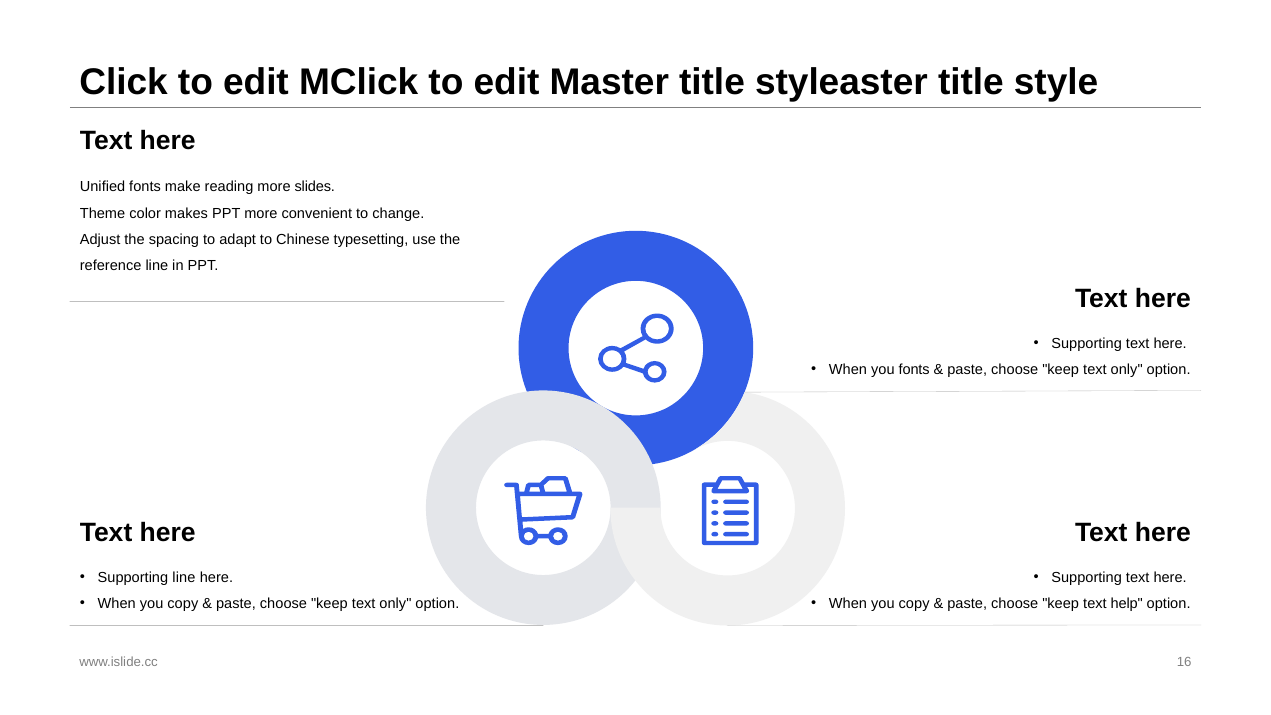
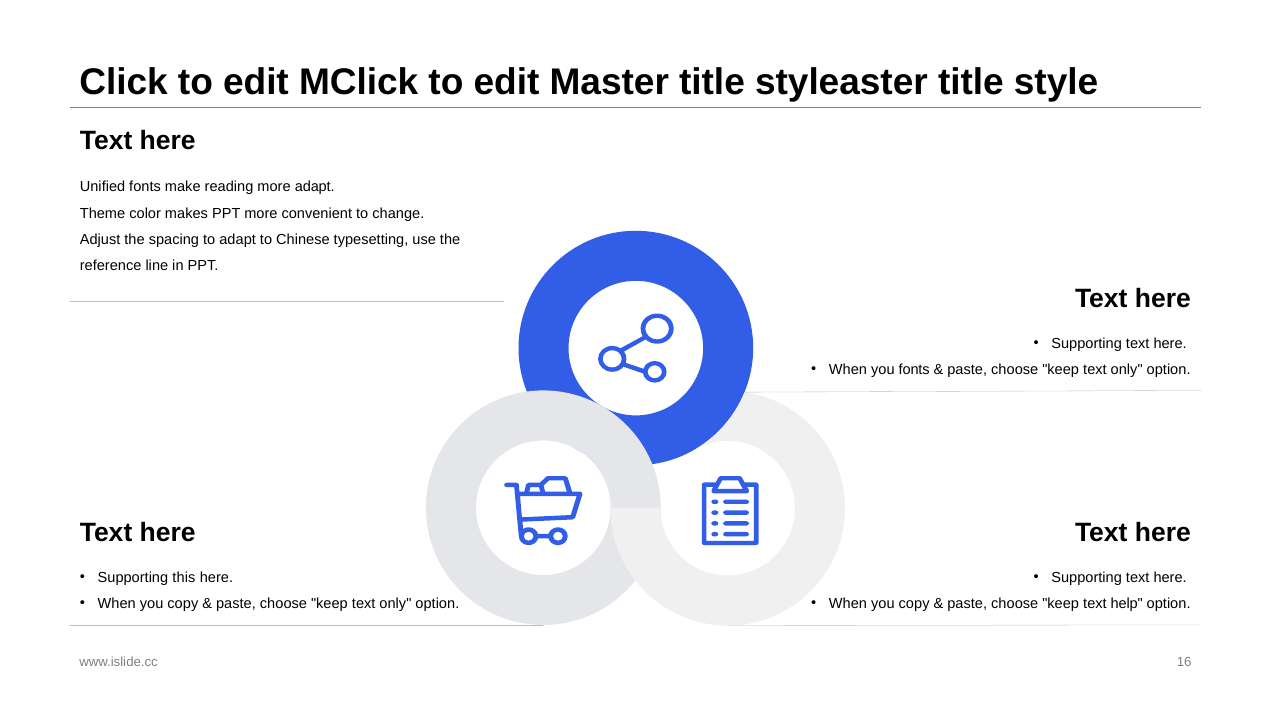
more slides: slides -> adapt
Supporting line: line -> this
